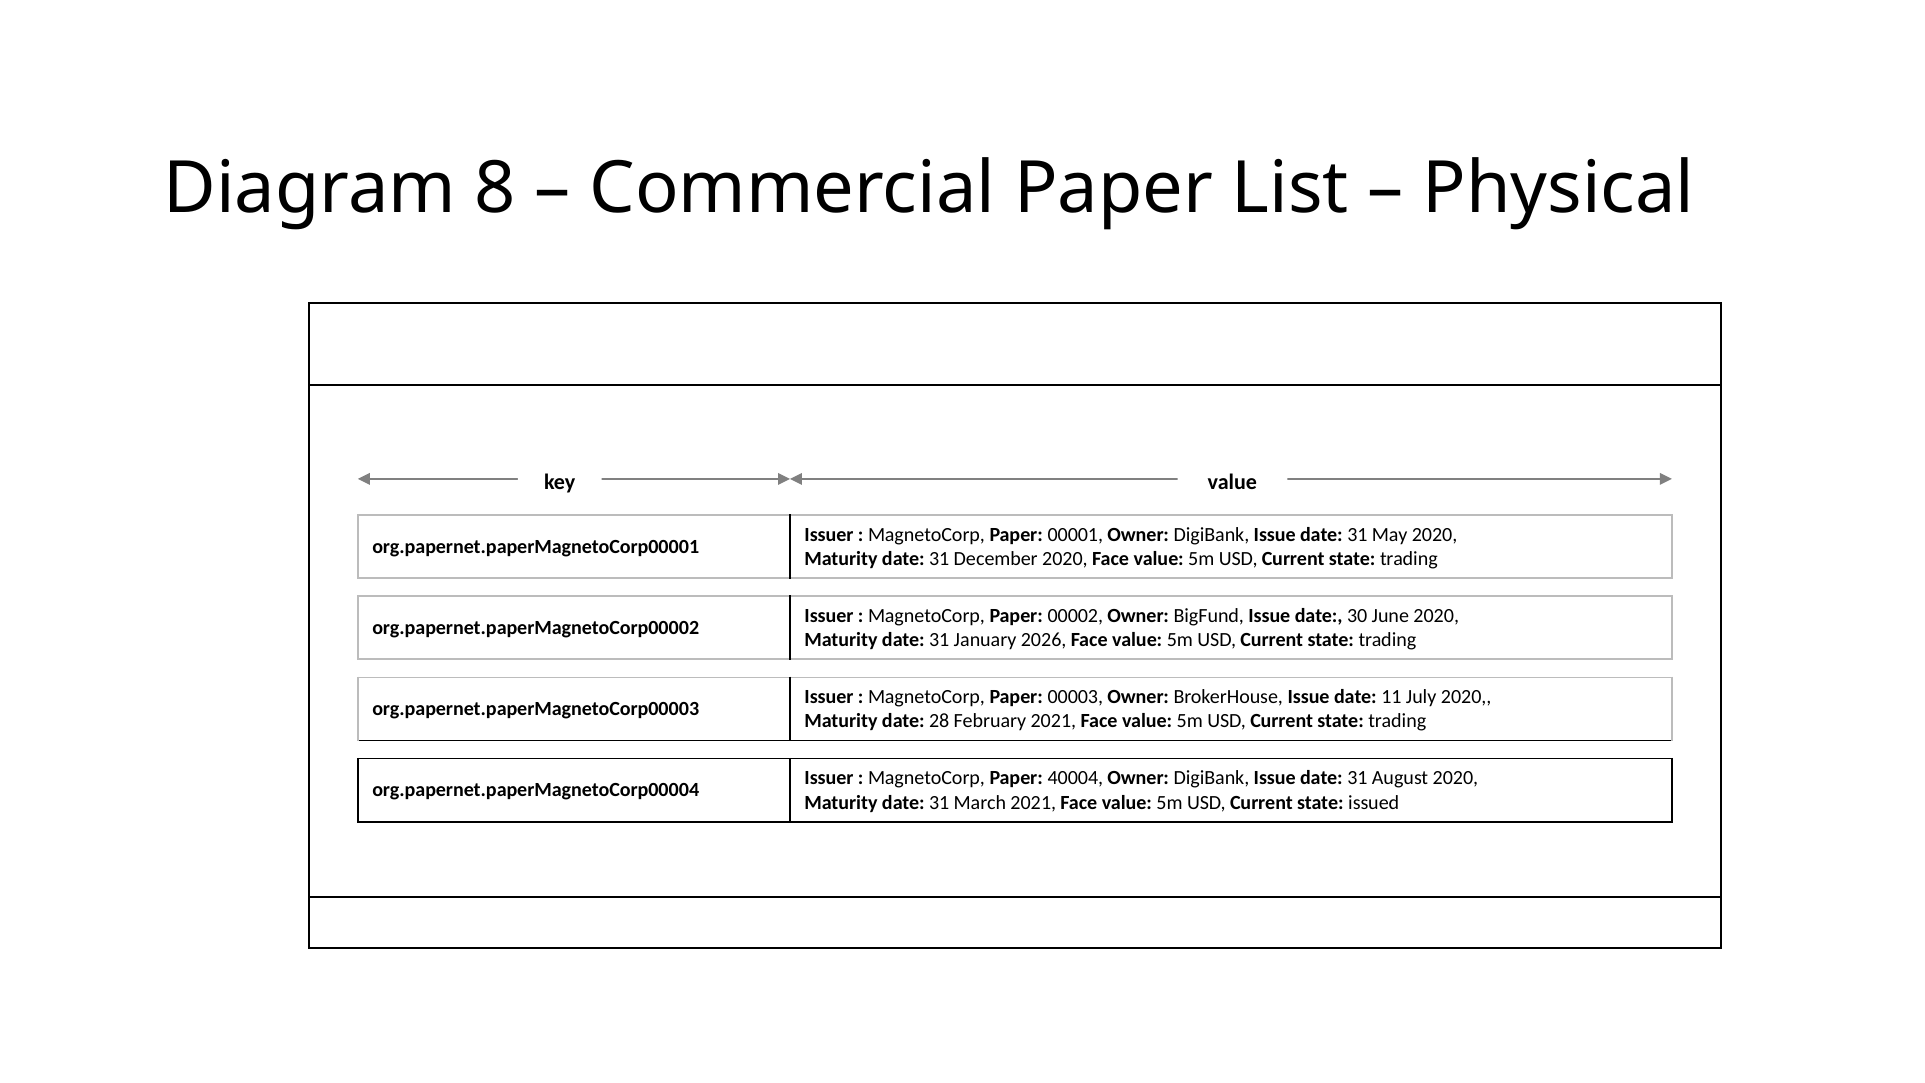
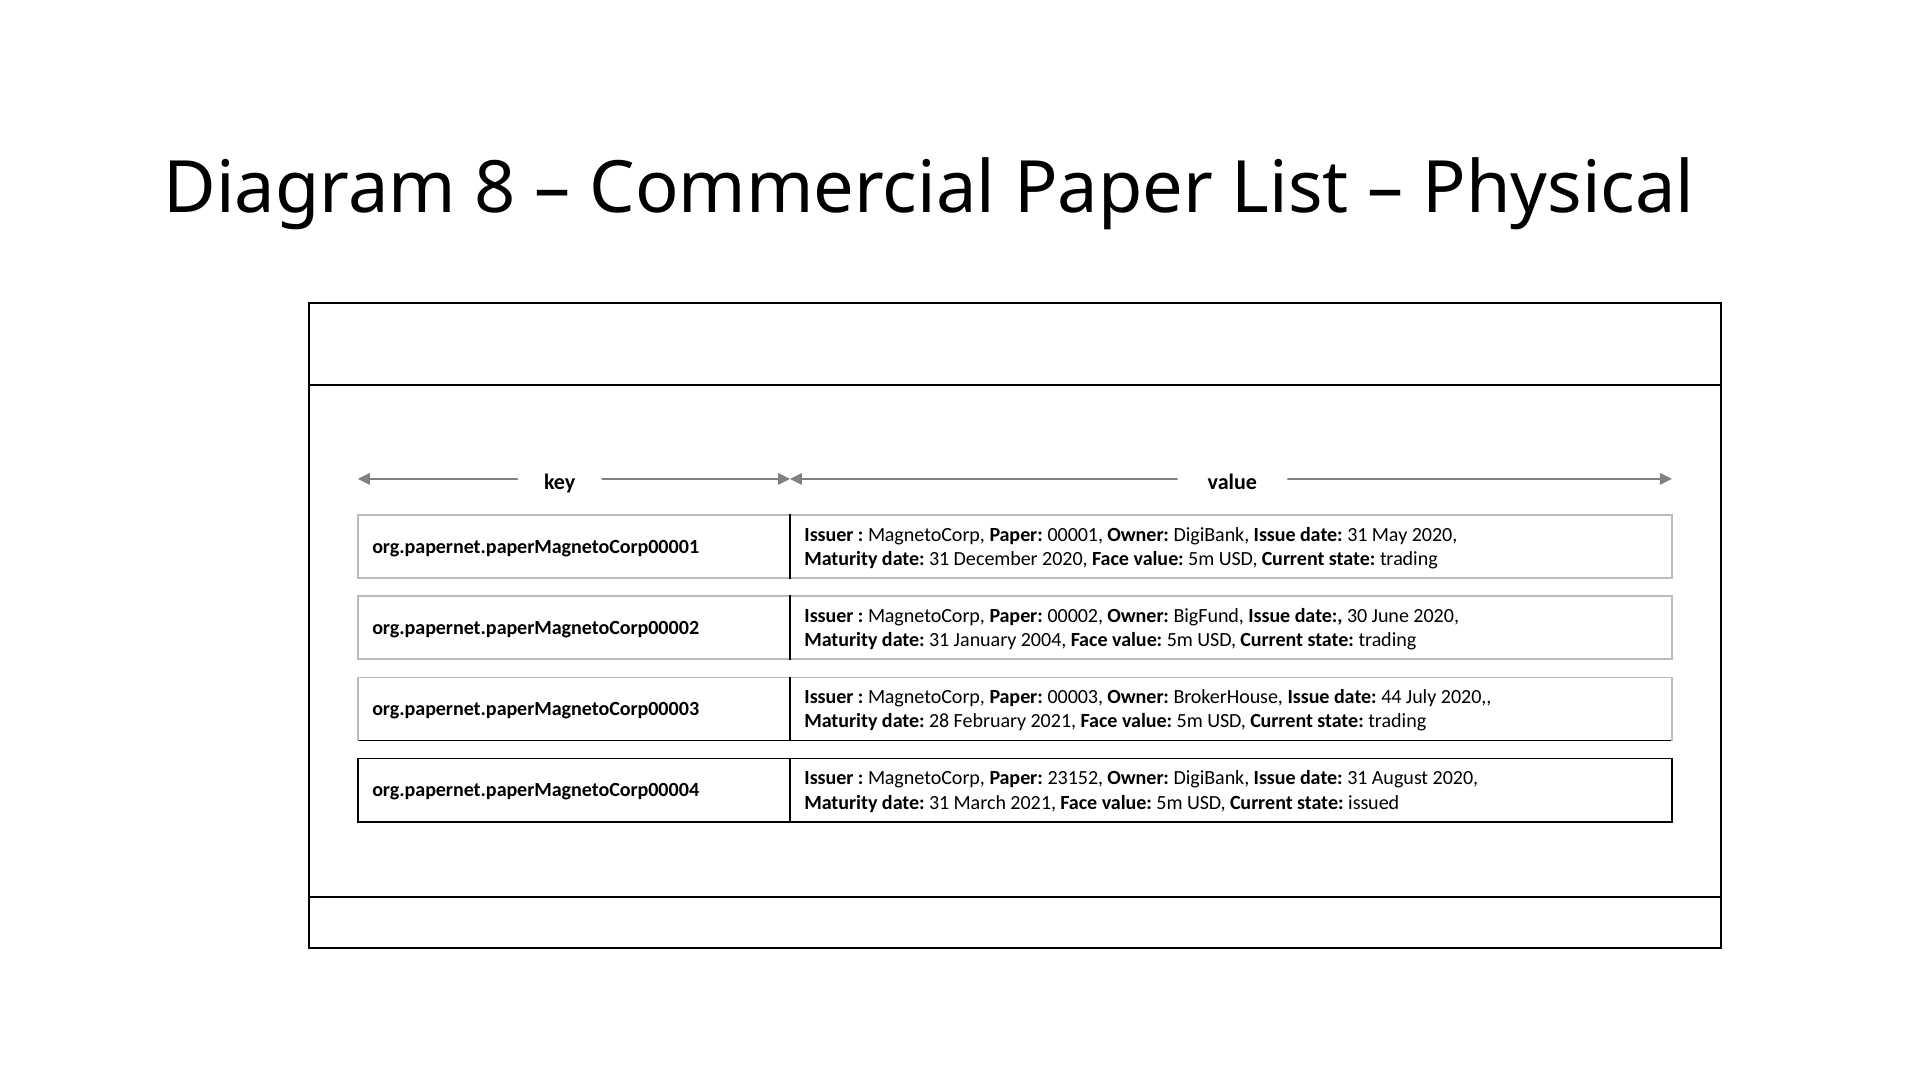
2026: 2026 -> 2004
11: 11 -> 44
40004: 40004 -> 23152
